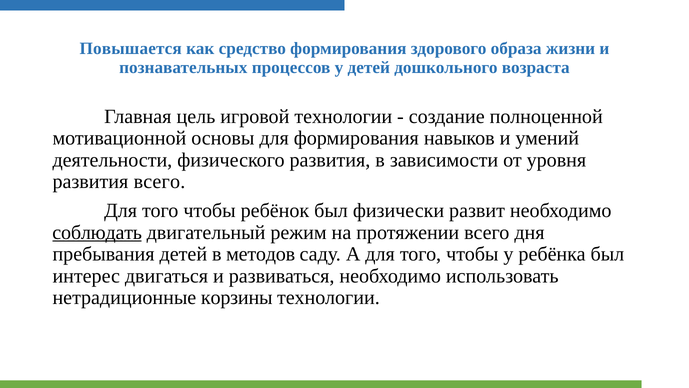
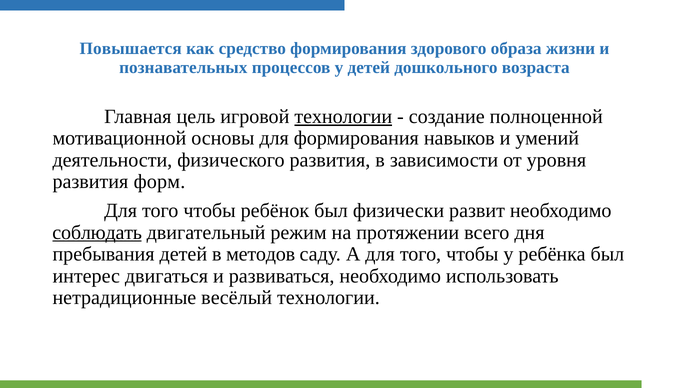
технологии at (343, 116) underline: none -> present
развития всего: всего -> форм
корзины: корзины -> весёлый
